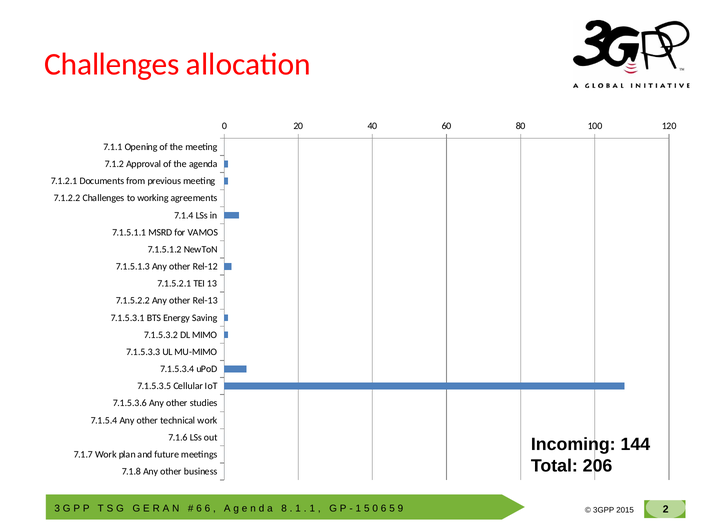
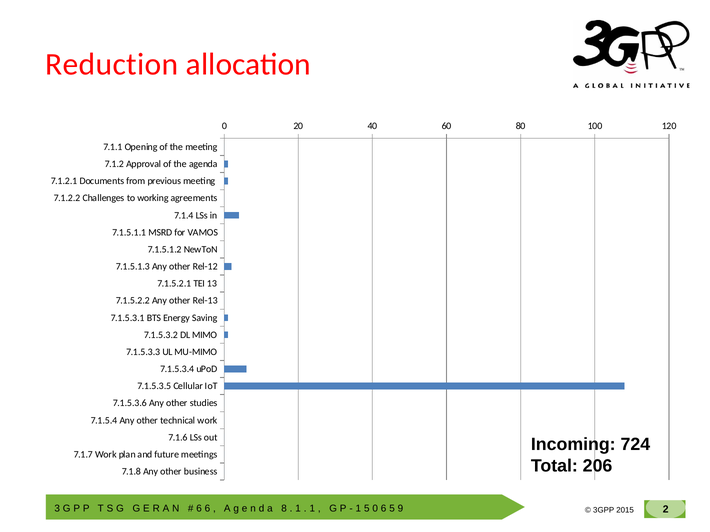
Challenges at (112, 64): Challenges -> Reduction
144: 144 -> 724
